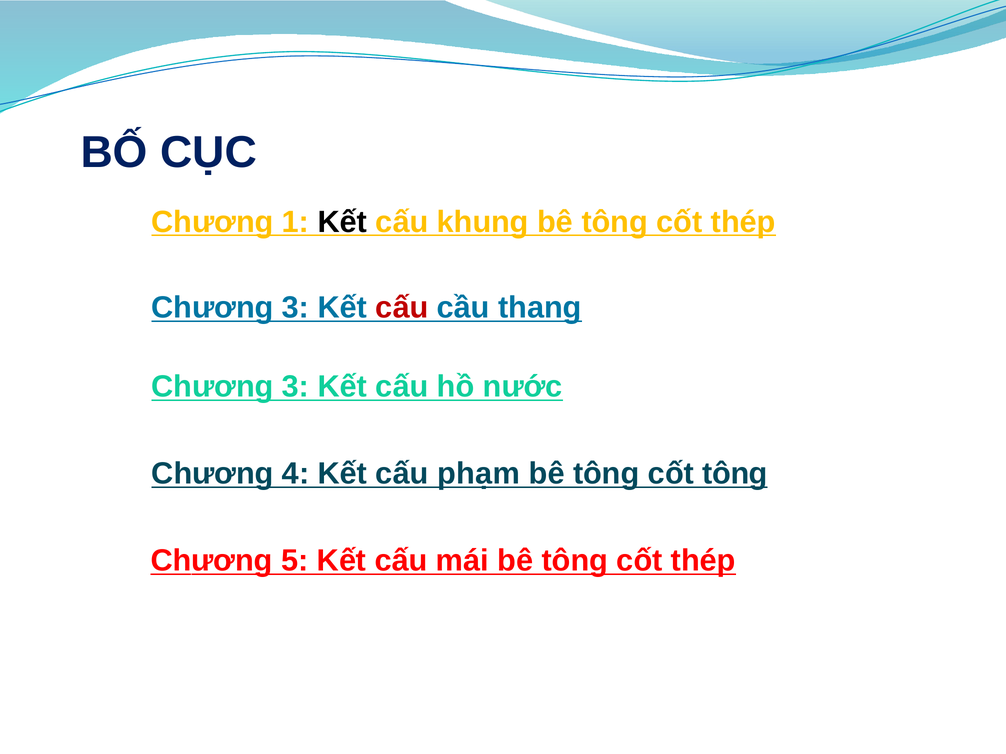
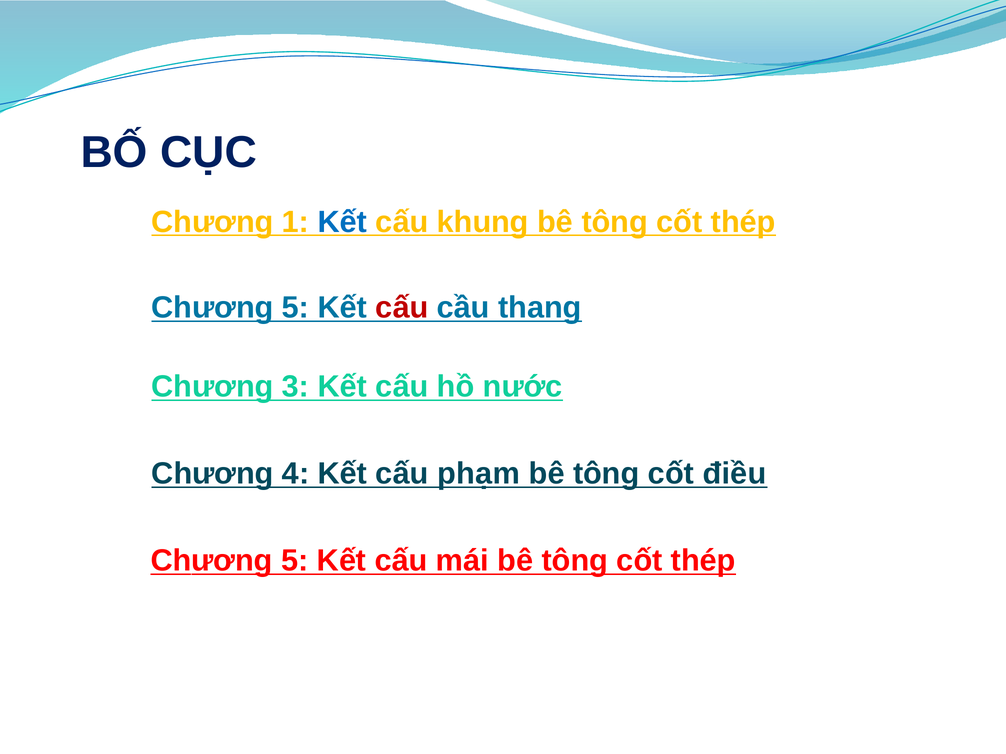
Kết at (342, 222) colour: black -> blue
3 at (296, 308): 3 -> 5
cốt tông: tông -> điều
